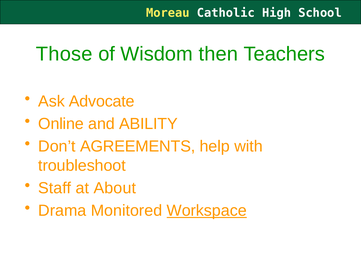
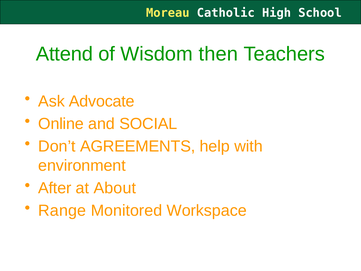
Those: Those -> Attend
ABILITY: ABILITY -> SOCIAL
troubleshoot: troubleshoot -> environment
Staff: Staff -> After
Drama: Drama -> Range
Workspace underline: present -> none
